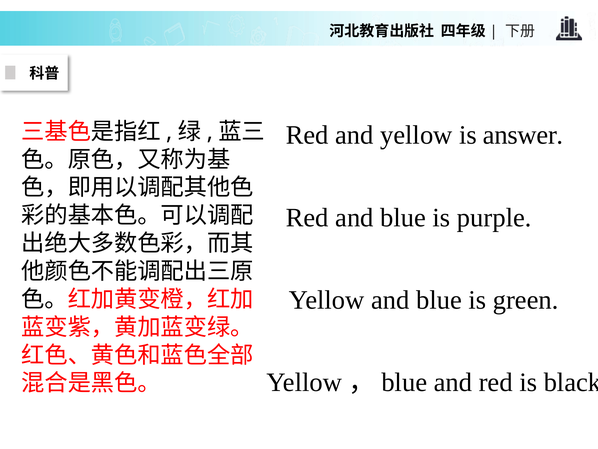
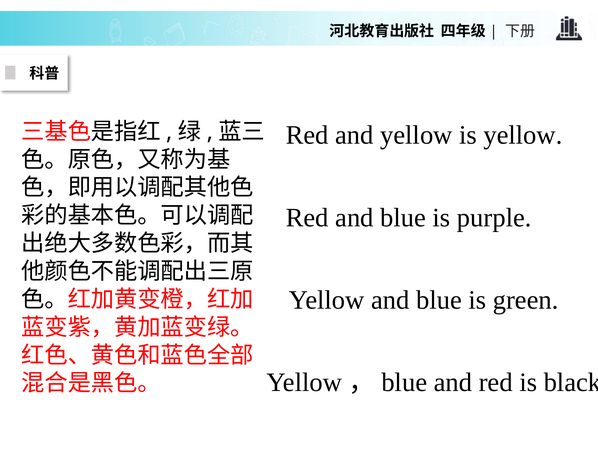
is answer: answer -> yellow
